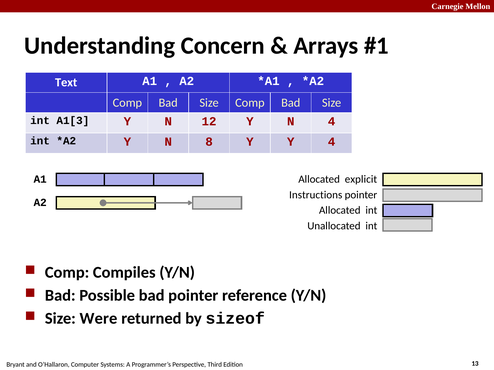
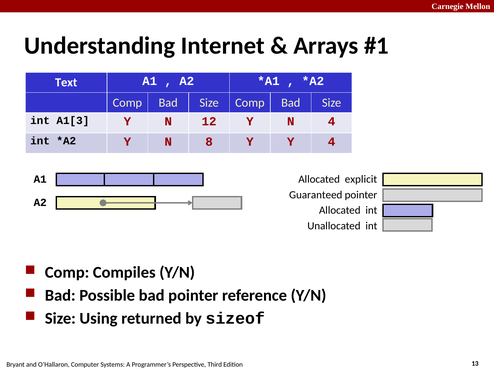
Concern: Concern -> Internet
Instructions: Instructions -> Guaranteed
Were: Were -> Using
